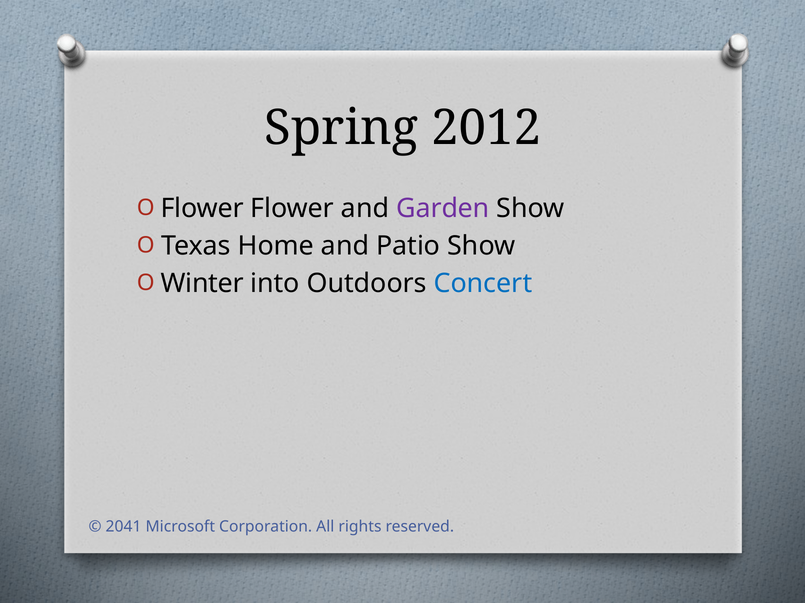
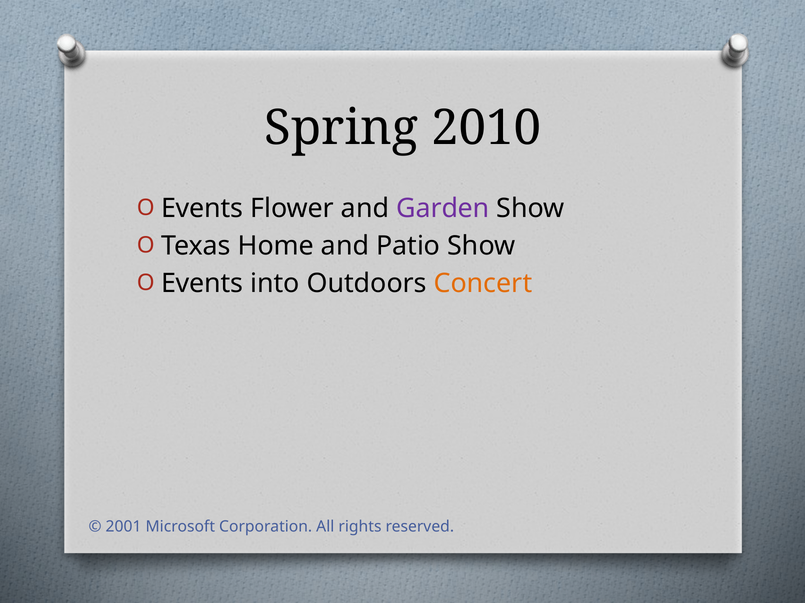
2012: 2012 -> 2010
Flower at (202, 209): Flower -> Events
Winter at (202, 284): Winter -> Events
Concert colour: blue -> orange
2041: 2041 -> 2001
